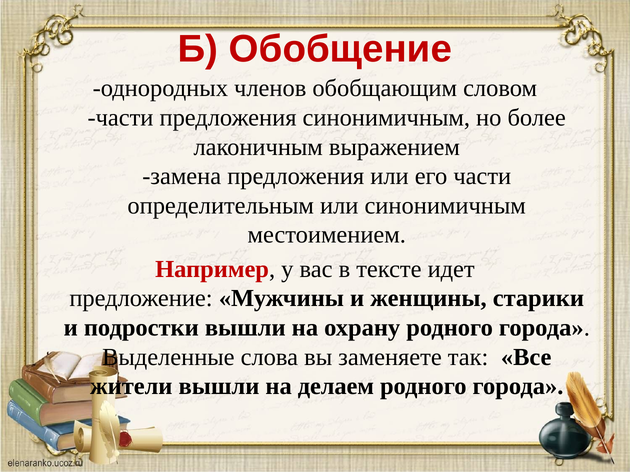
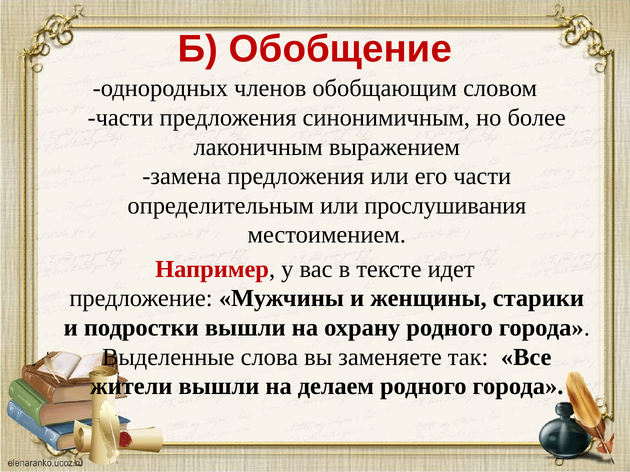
или синонимичным: синонимичным -> прослушивания
